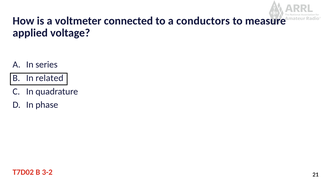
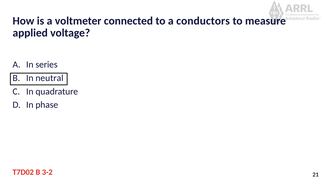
related: related -> neutral
